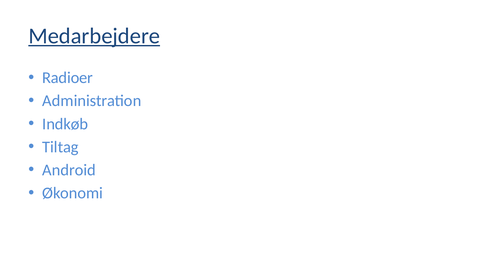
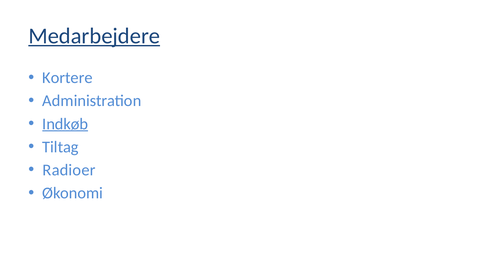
Radioer: Radioer -> Kortere
Indkøb underline: none -> present
Android: Android -> Radioer
